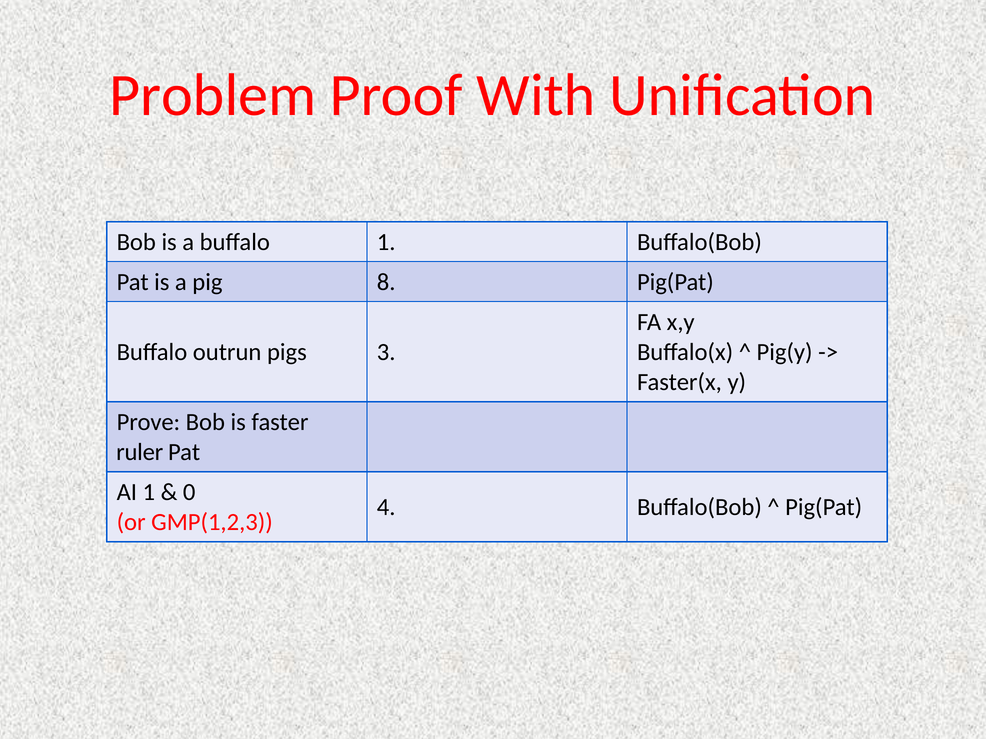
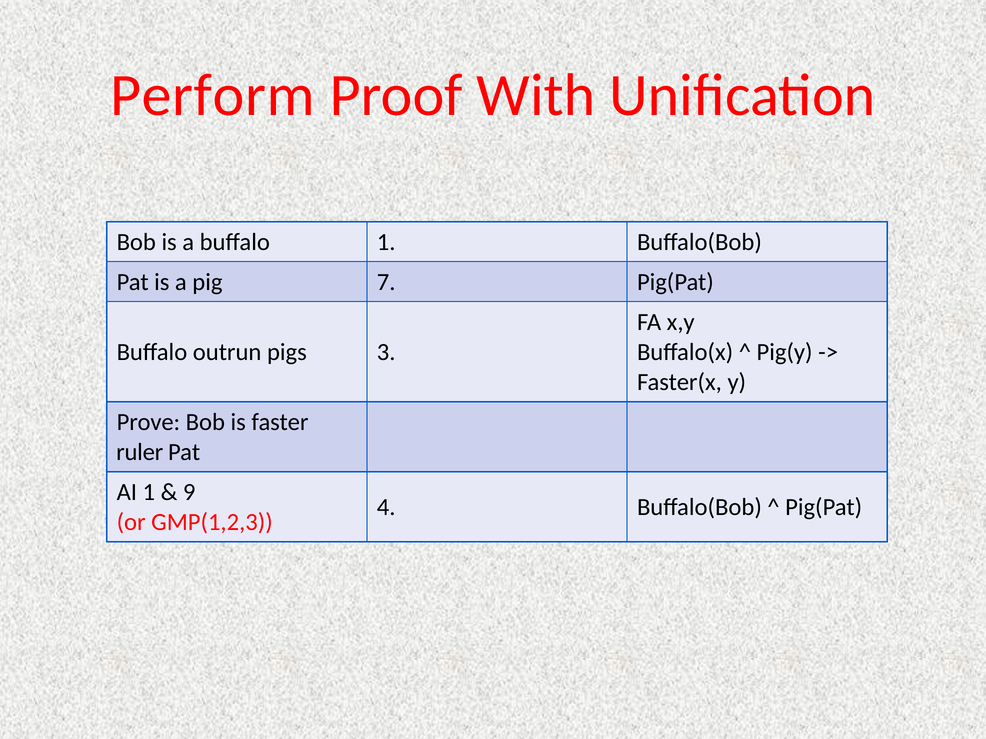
Problem: Problem -> Perform
8: 8 -> 7
0: 0 -> 9
